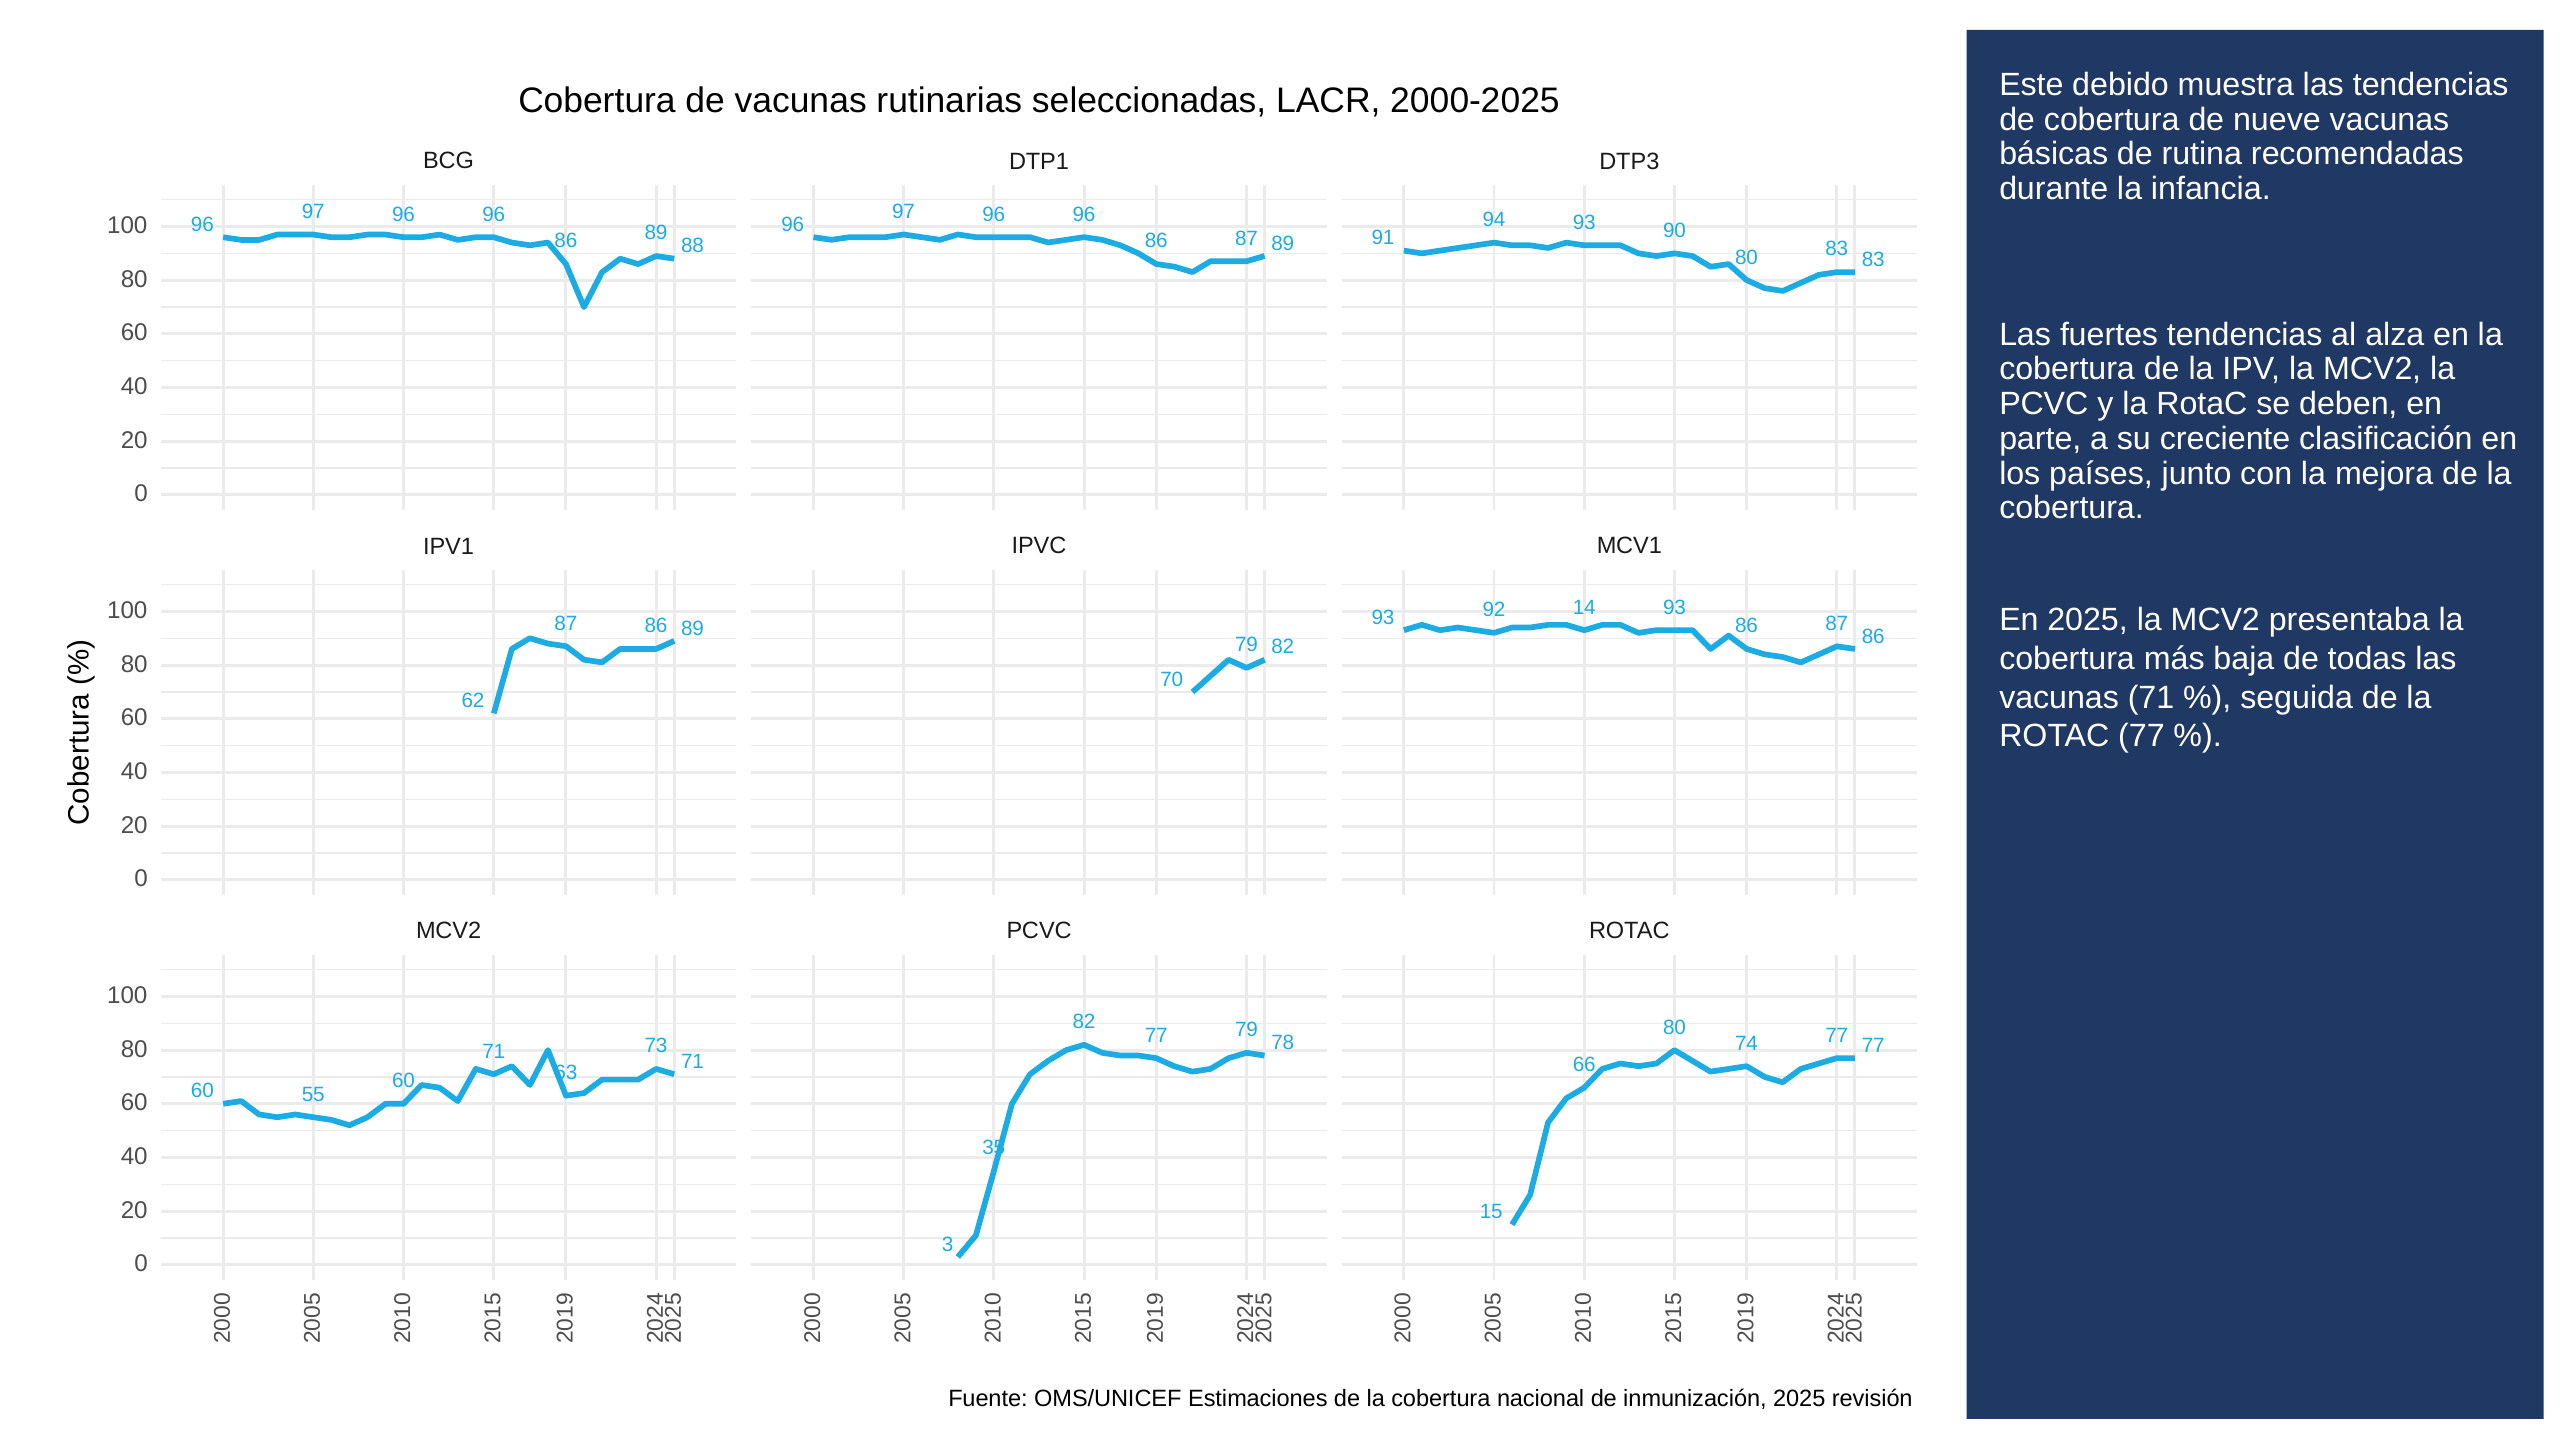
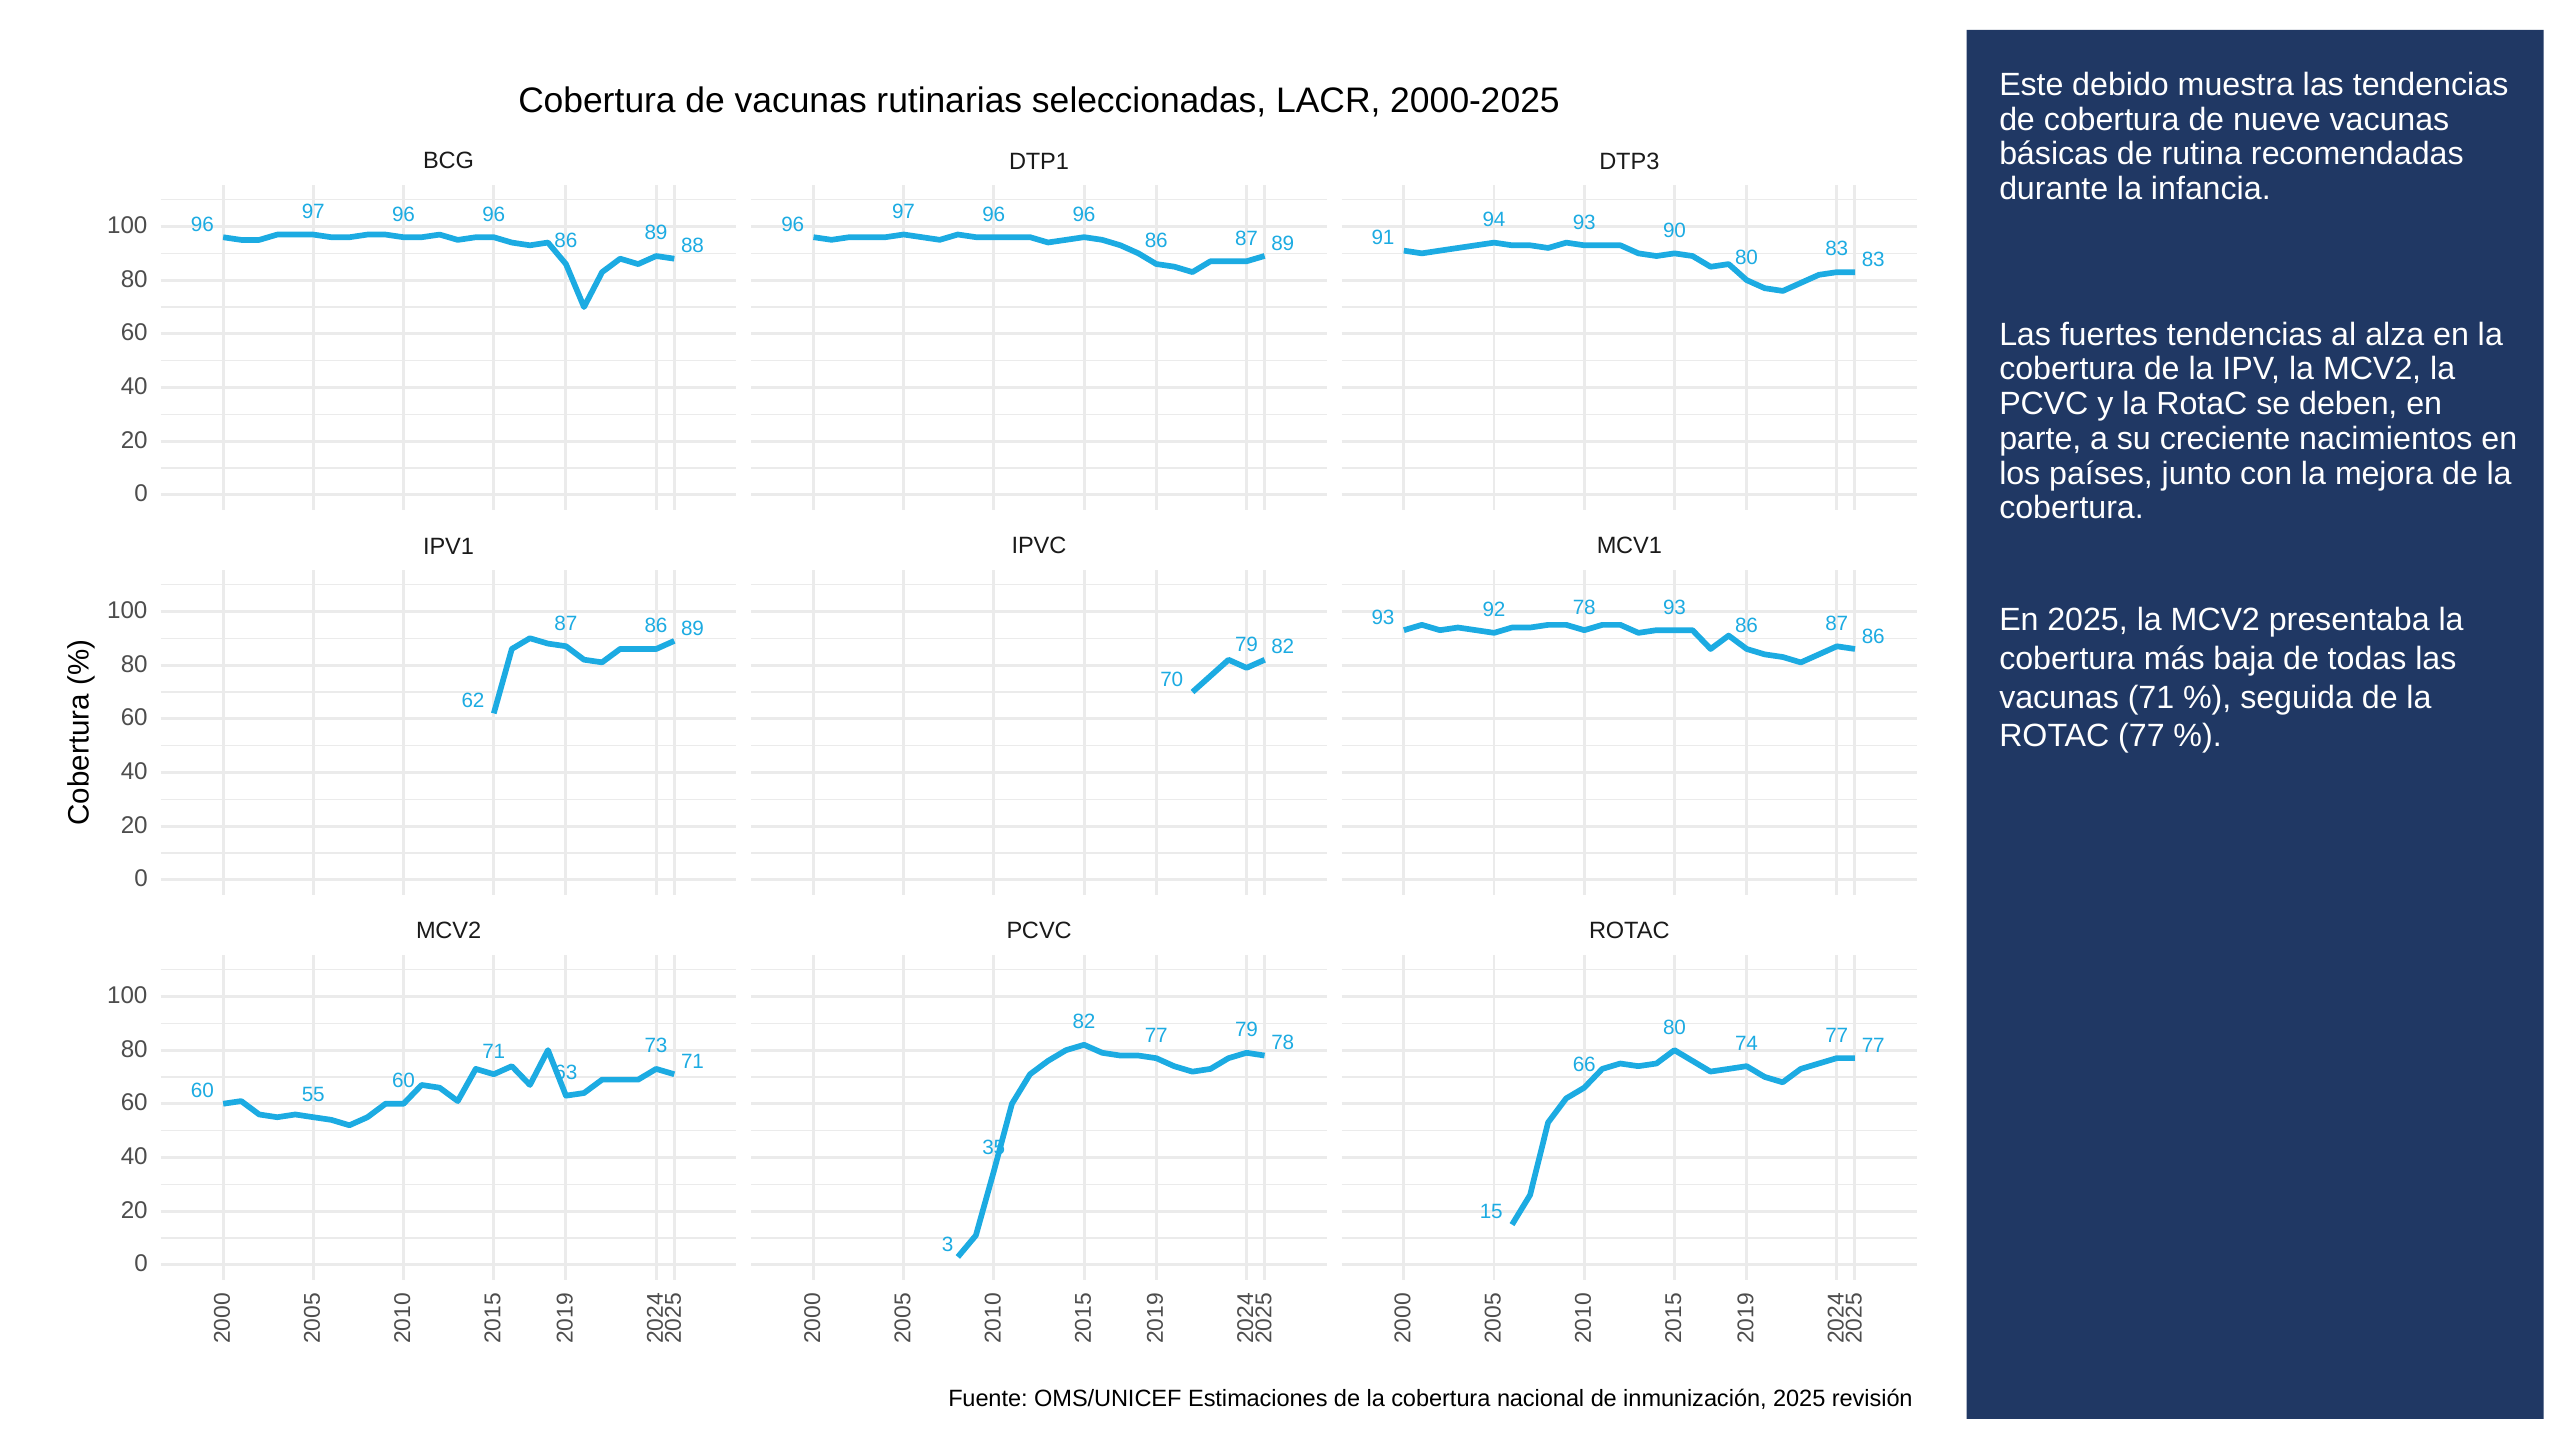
clasificación: clasificación -> nacimientos
92 14: 14 -> 78
